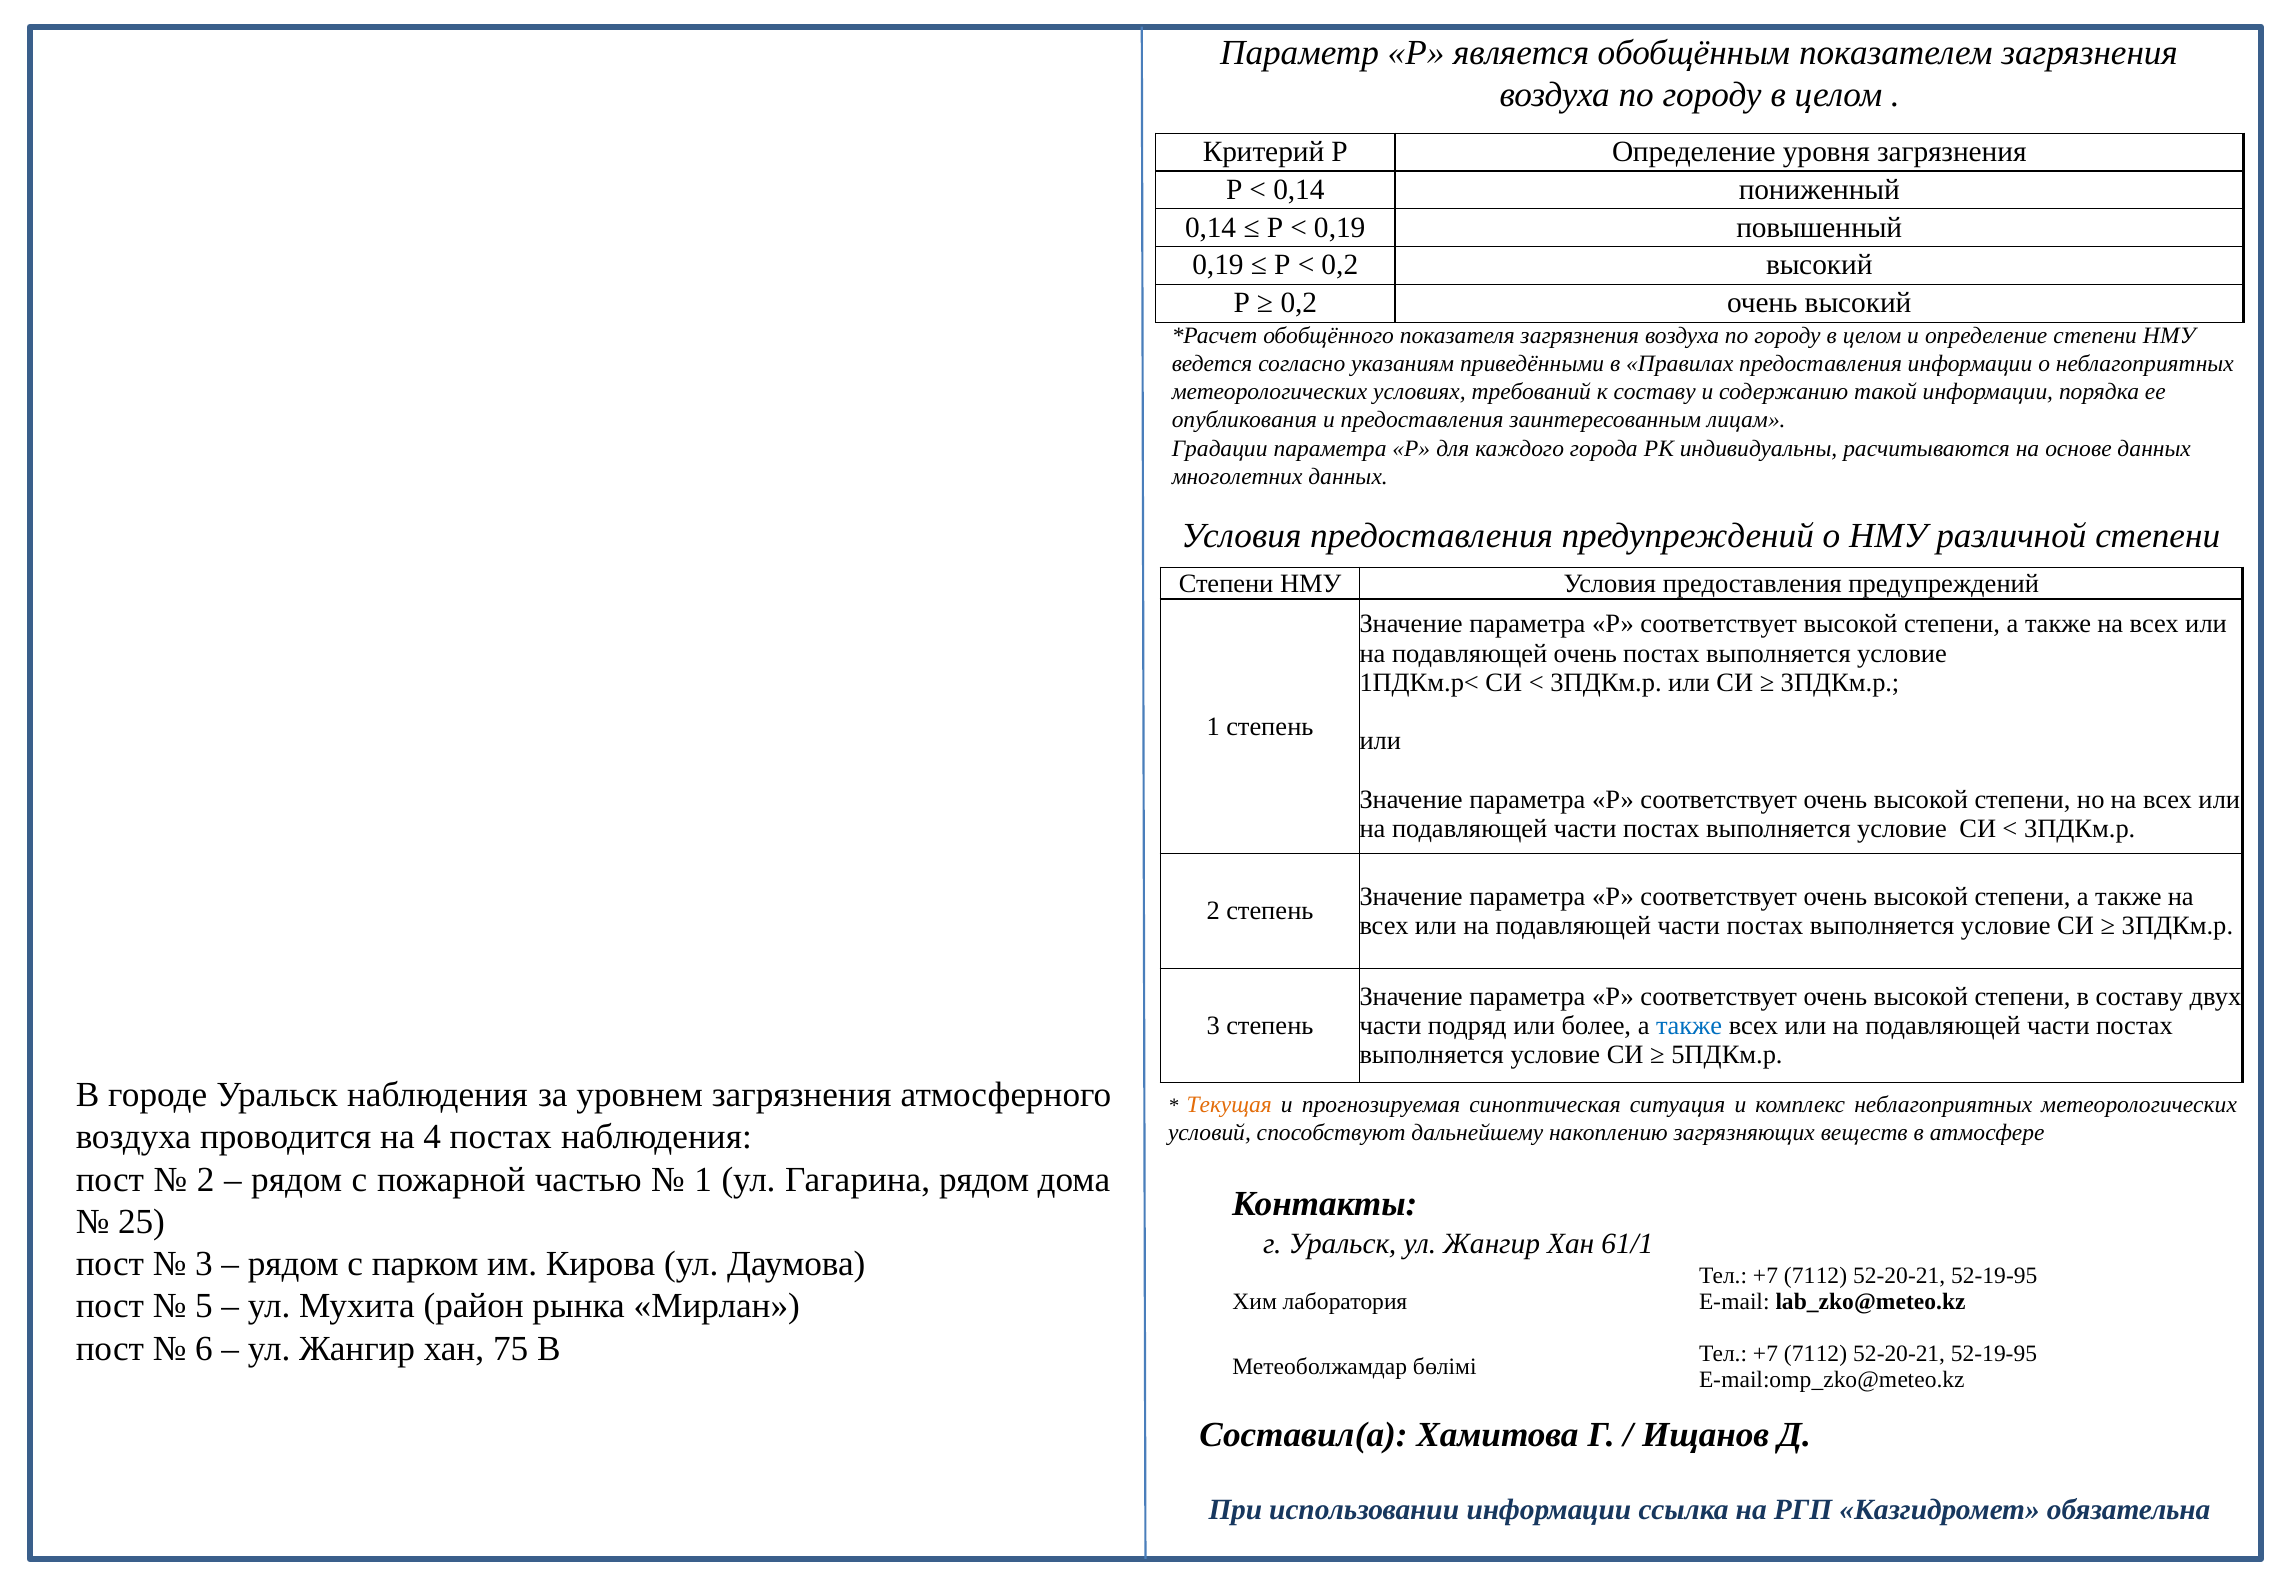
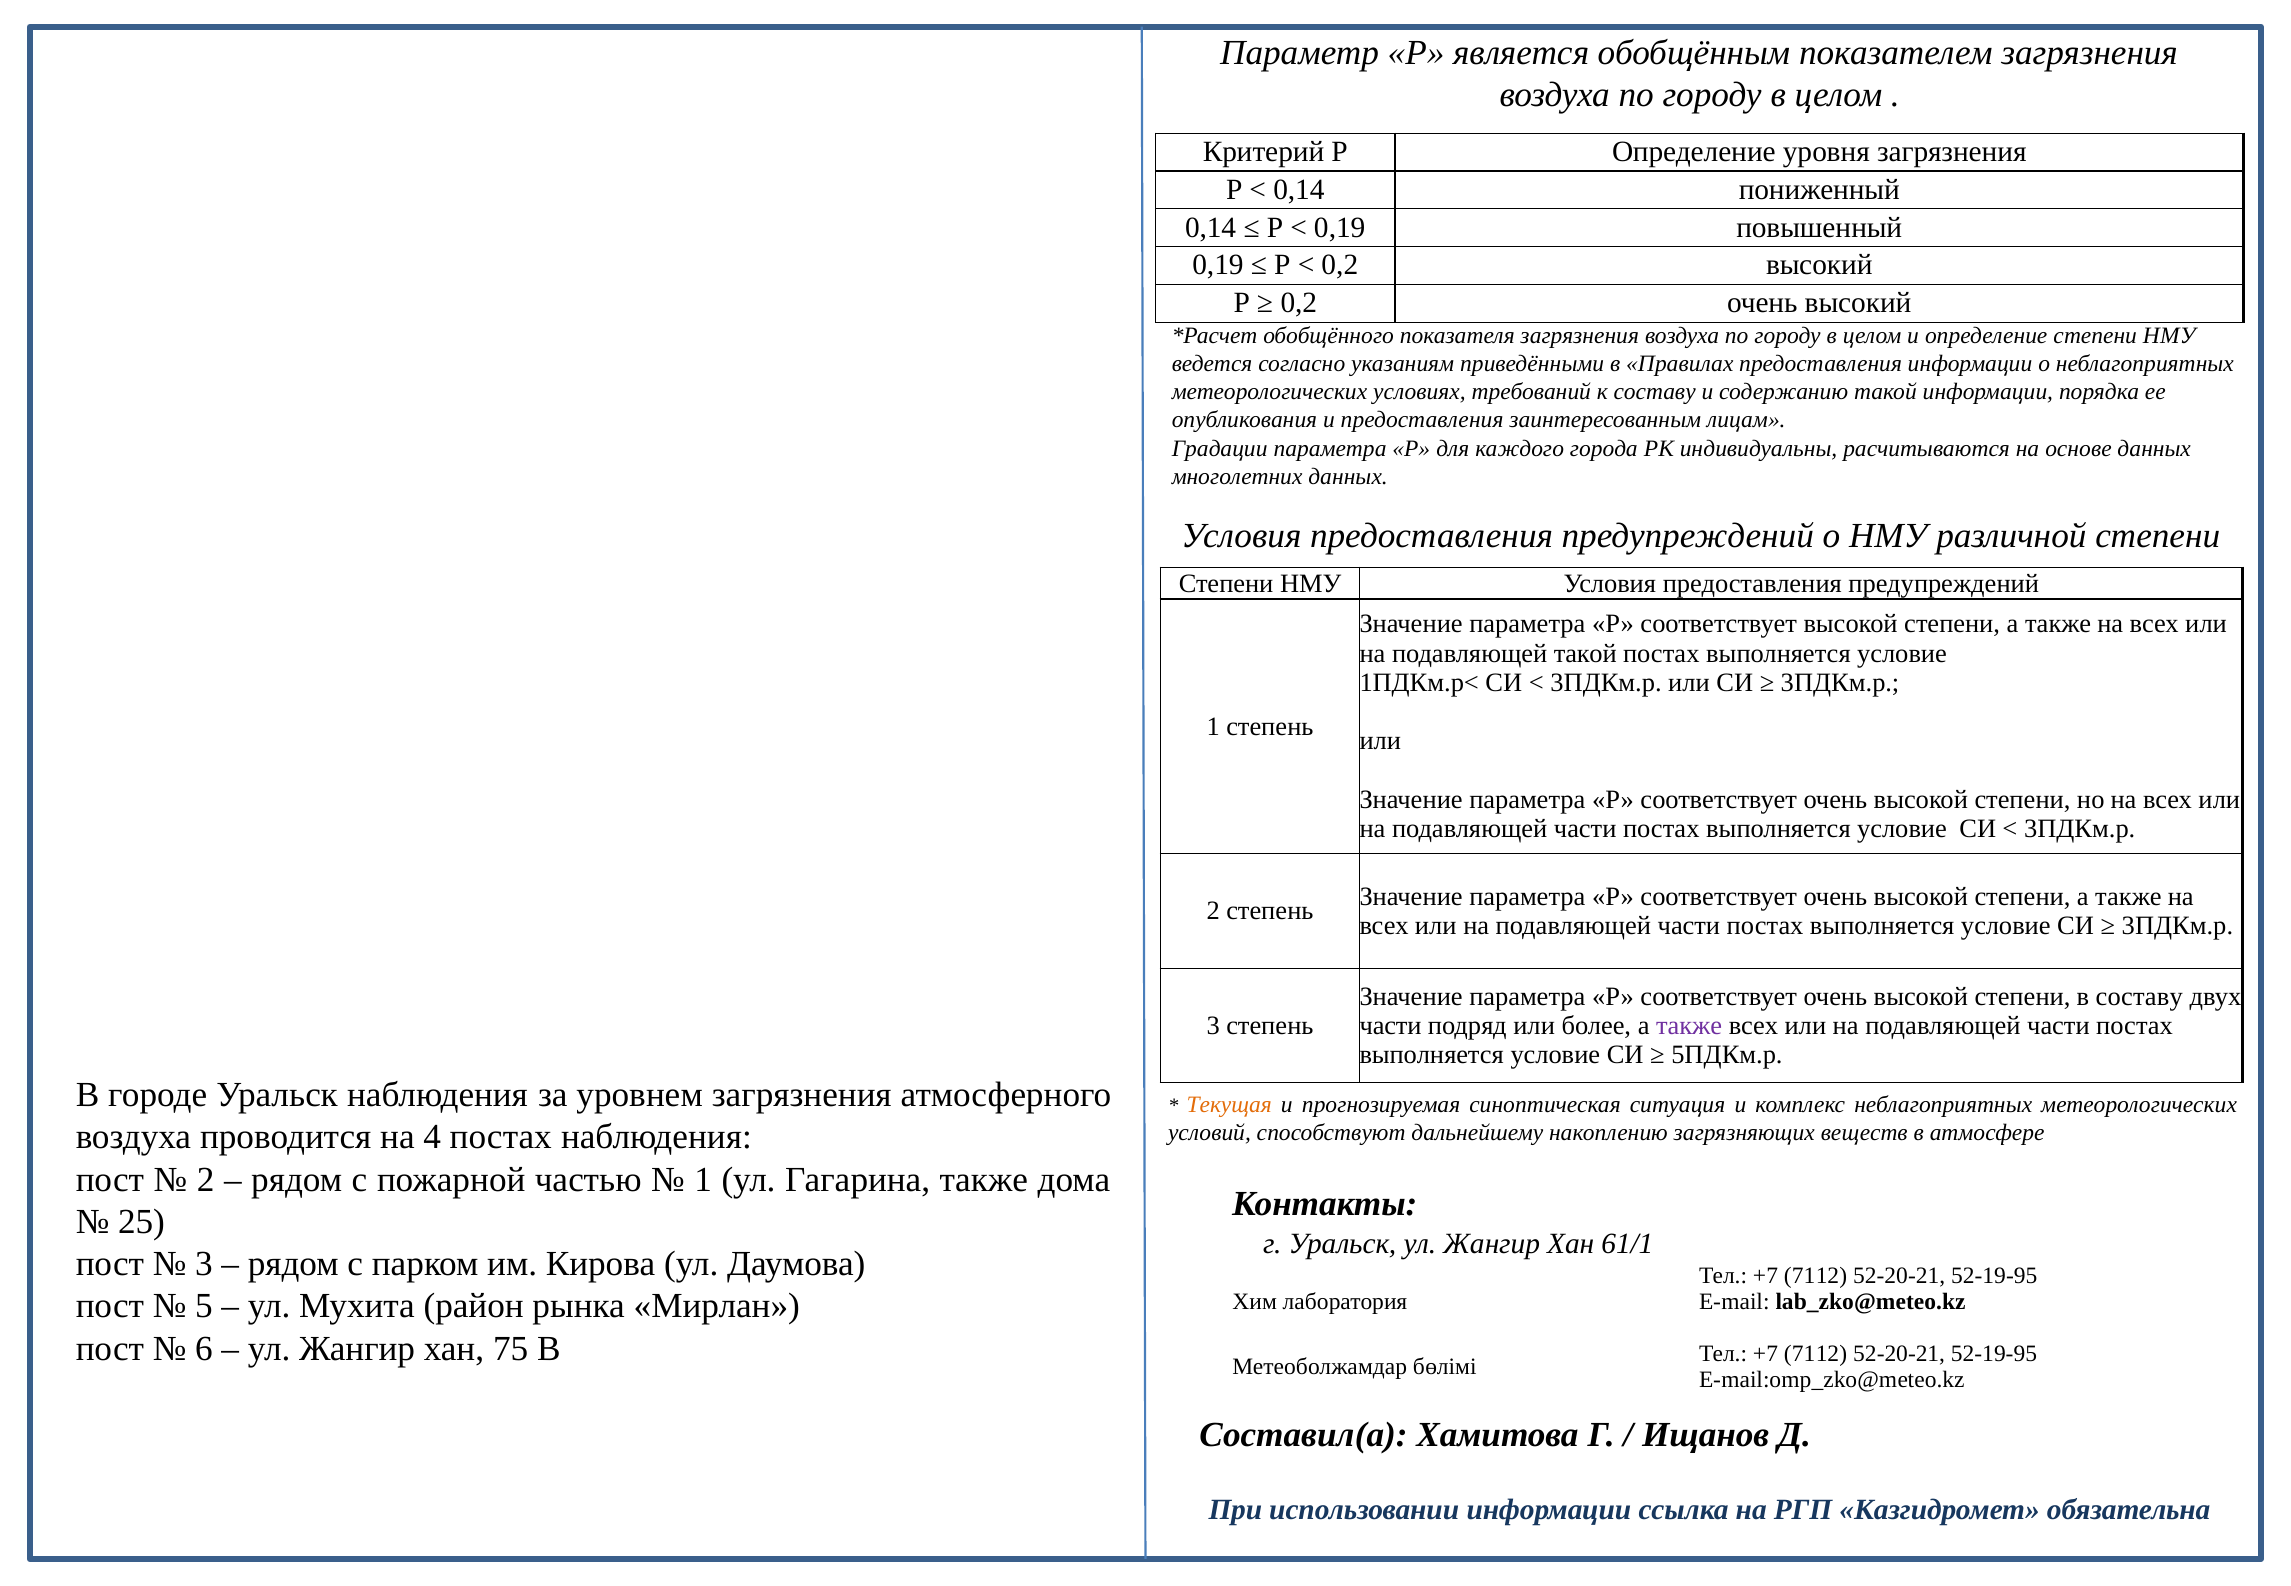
подавляющей очень: очень -> такой
также at (1689, 1026) colour: blue -> purple
Гагарина рядом: рядом -> также
